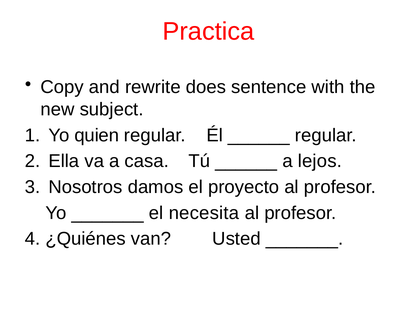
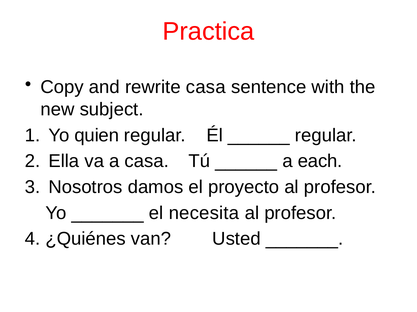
rewrite does: does -> casa
lejos: lejos -> each
